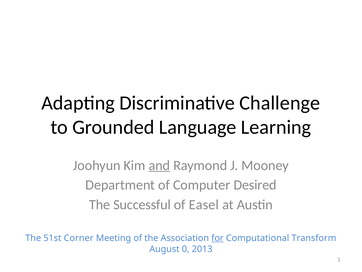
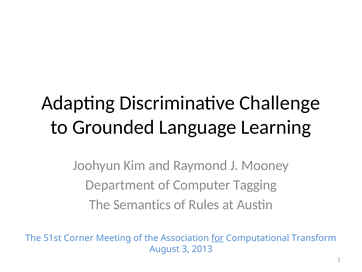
and underline: present -> none
Desired: Desired -> Tagging
Successful: Successful -> Semantics
Easel: Easel -> Rules
0: 0 -> 3
